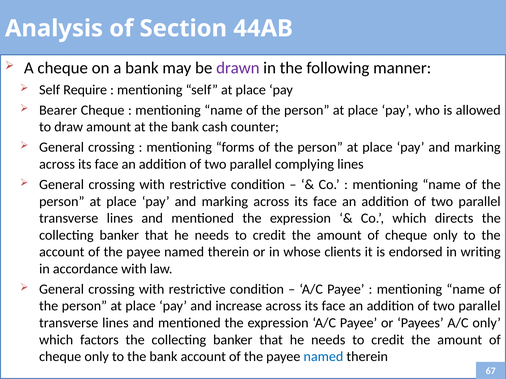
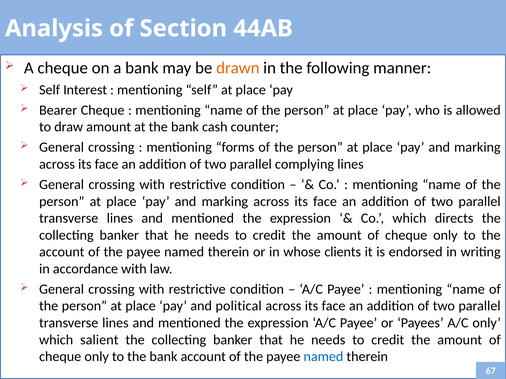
drawn colour: purple -> orange
Require: Require -> Interest
increase: increase -> political
factors: factors -> salient
